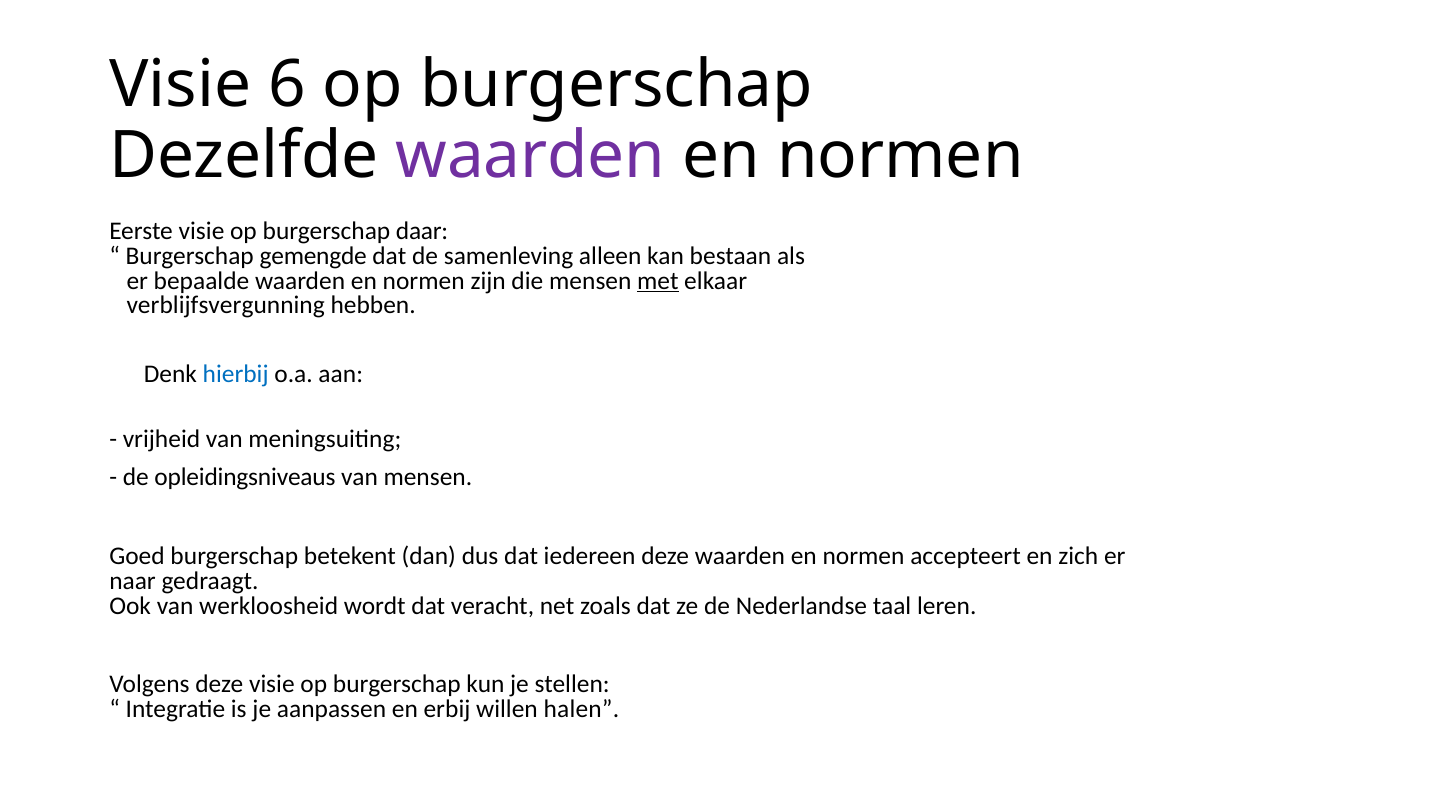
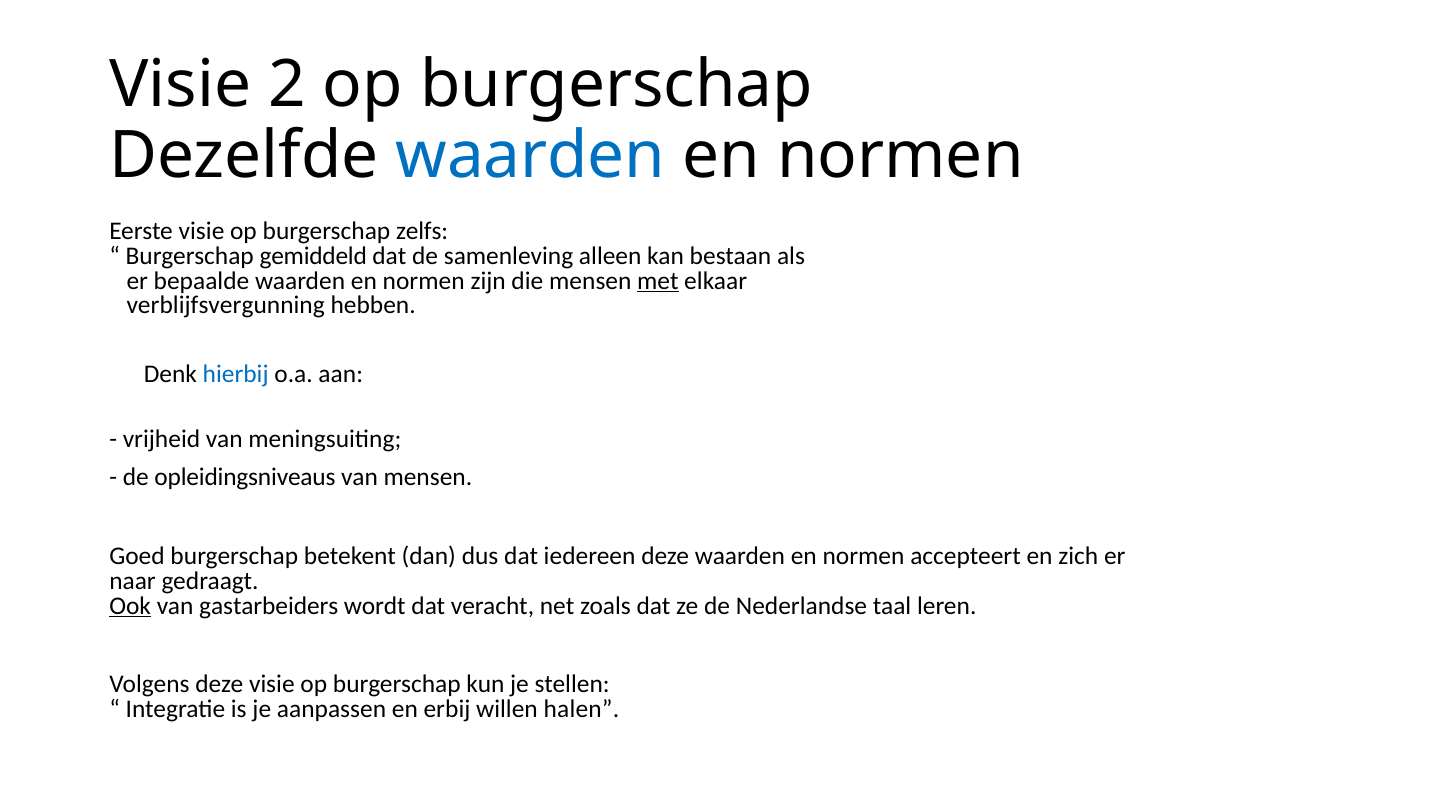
6: 6 -> 2
waarden at (531, 156) colour: purple -> blue
daar: daar -> zelfs
gemengde: gemengde -> gemiddeld
Ook underline: none -> present
werkloosheid: werkloosheid -> gastarbeiders
